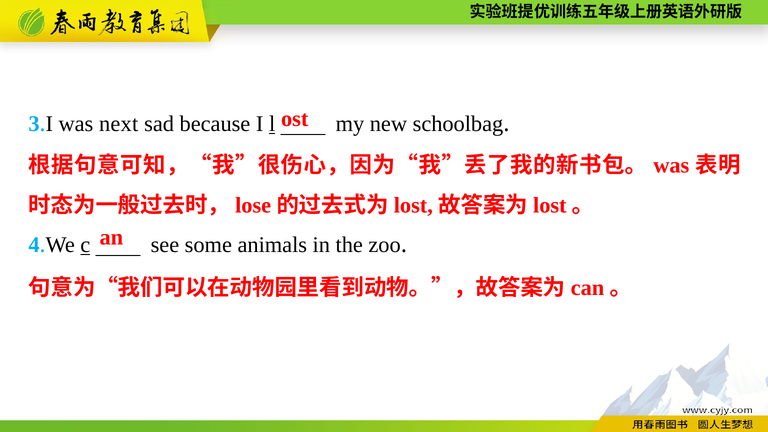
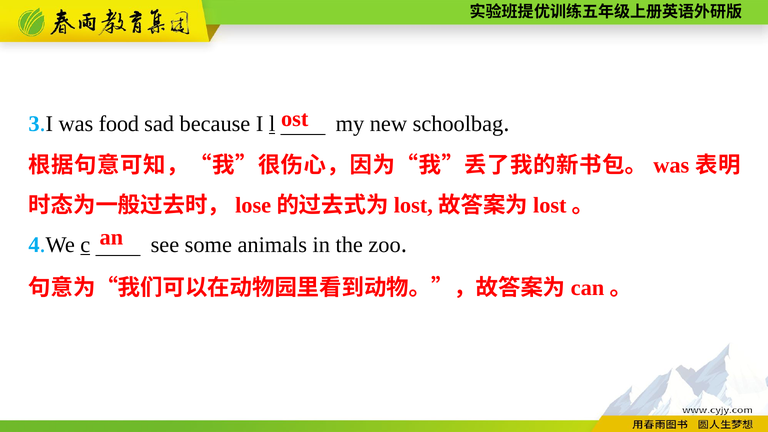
next: next -> food
